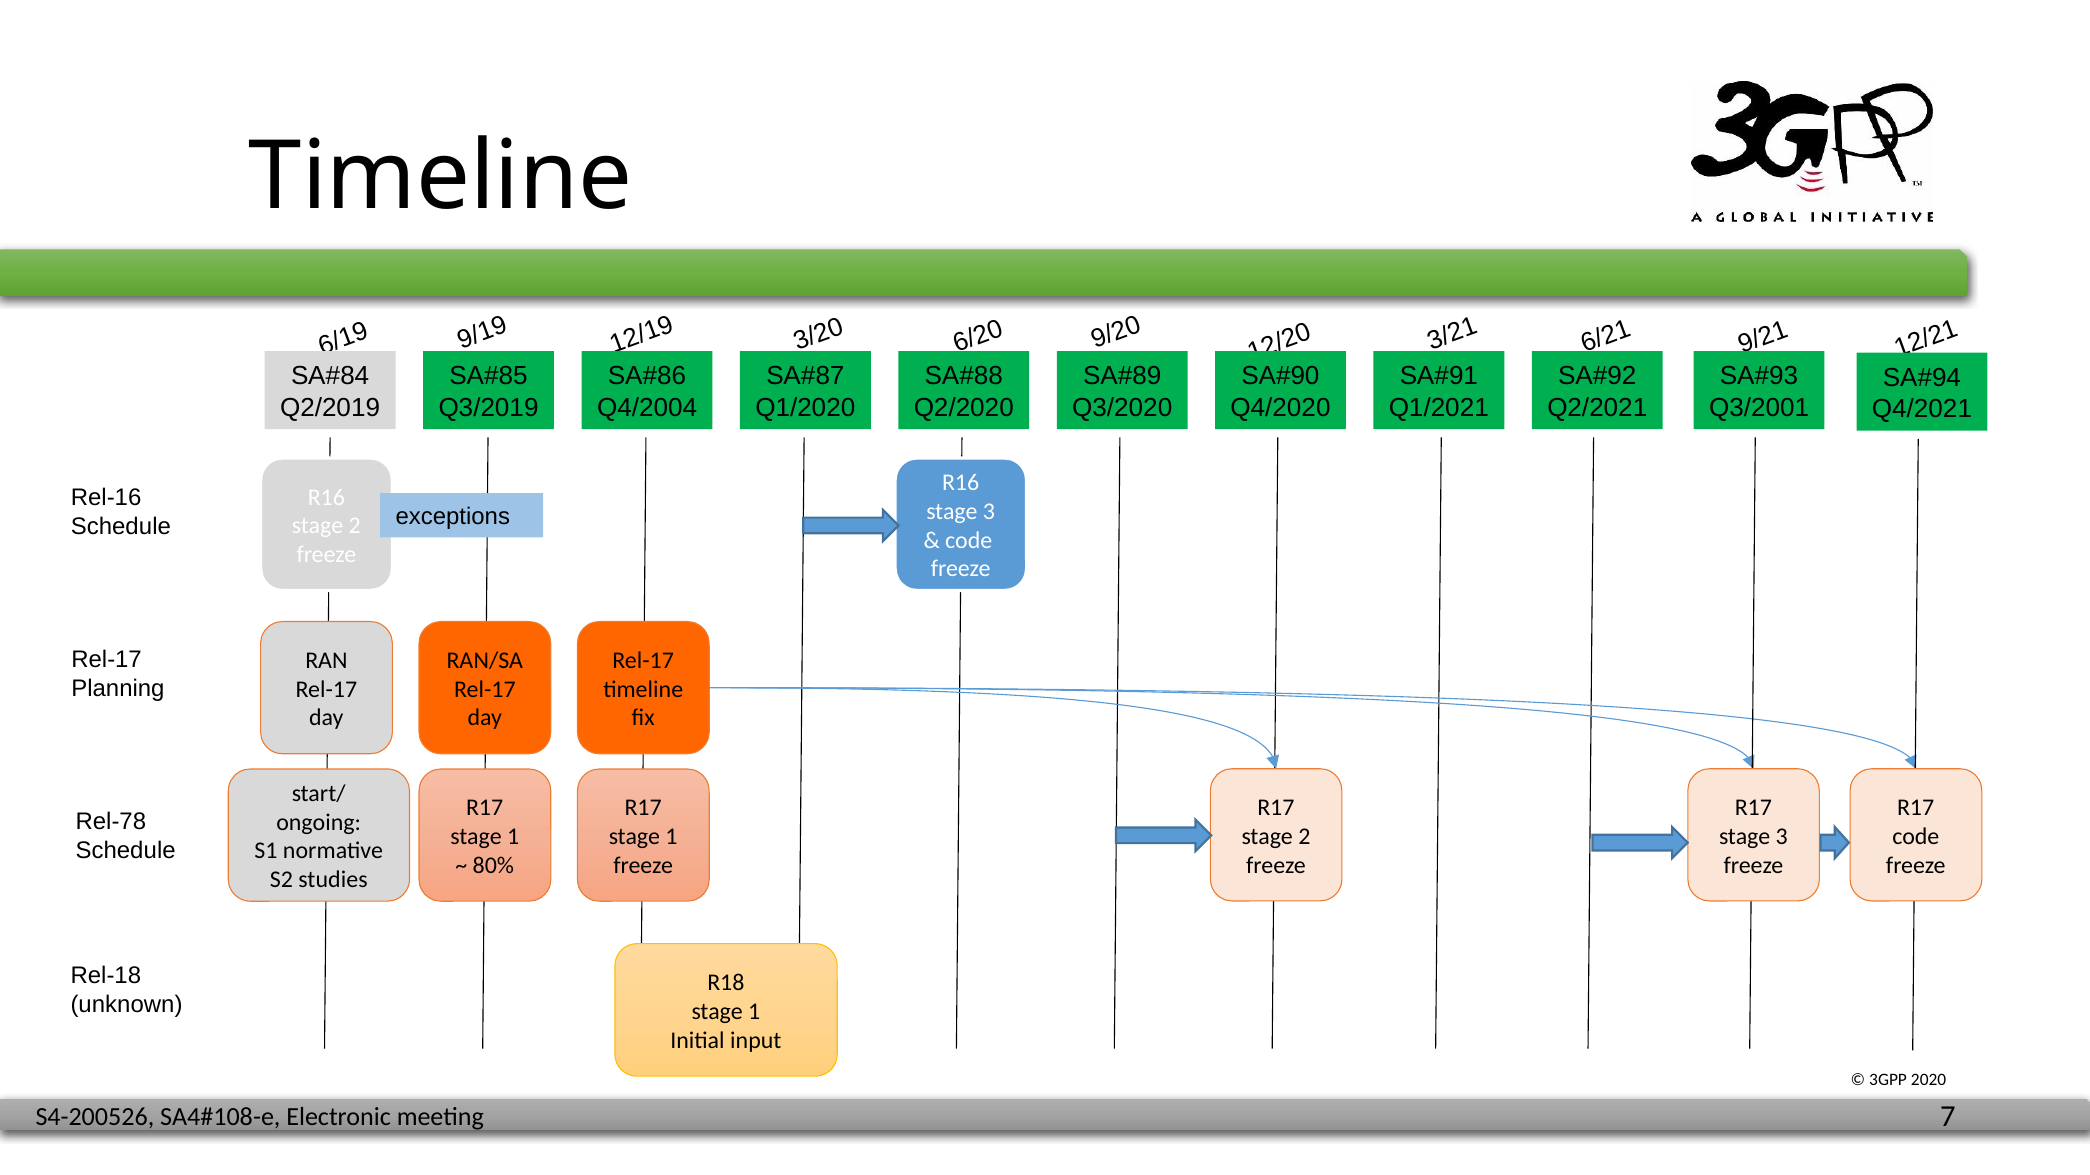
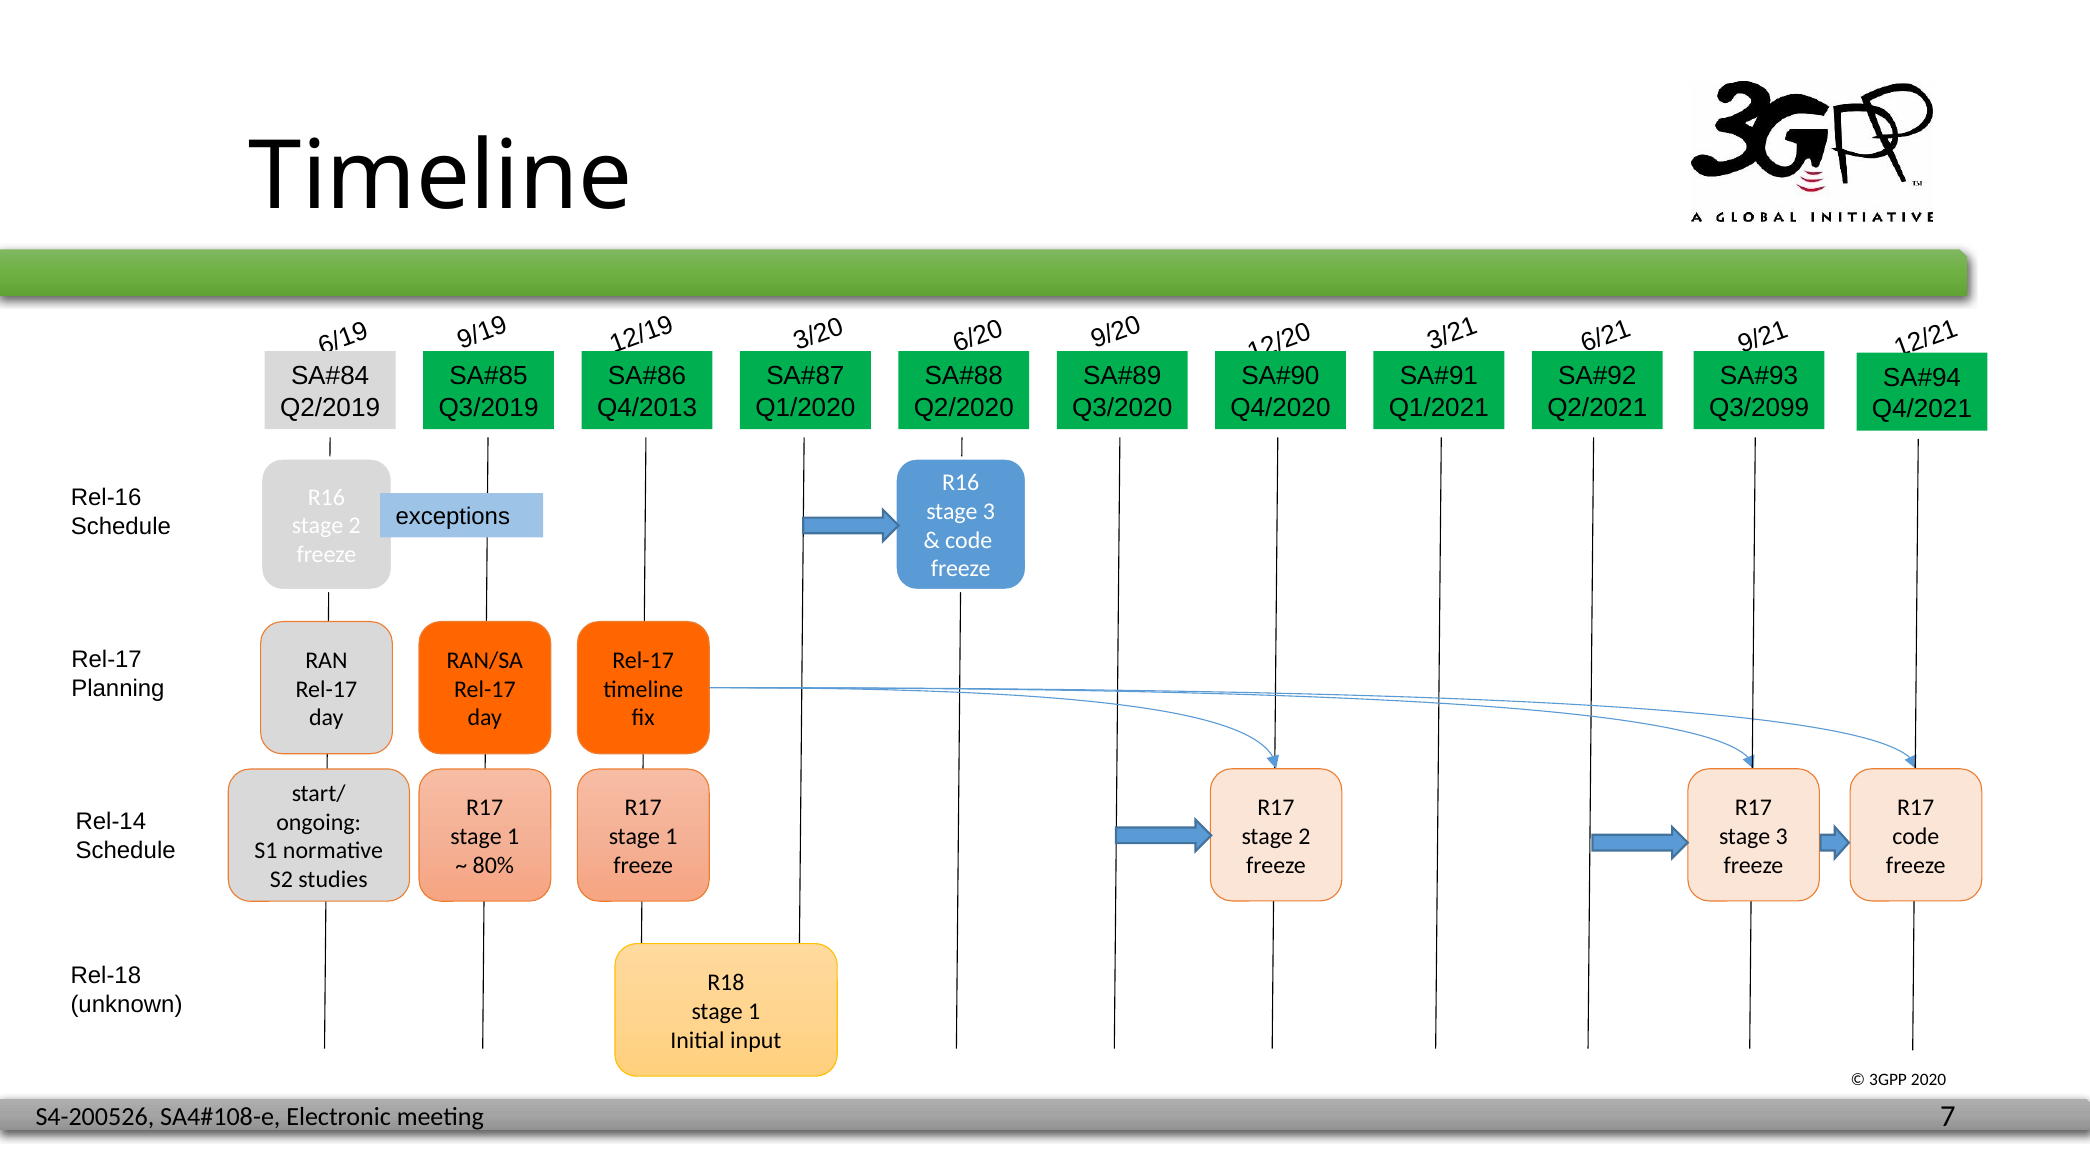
Q4/2004: Q4/2004 -> Q4/2013
Q3/2001: Q3/2001 -> Q3/2099
Rel-78: Rel-78 -> Rel-14
